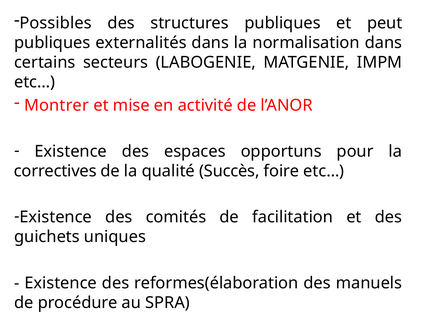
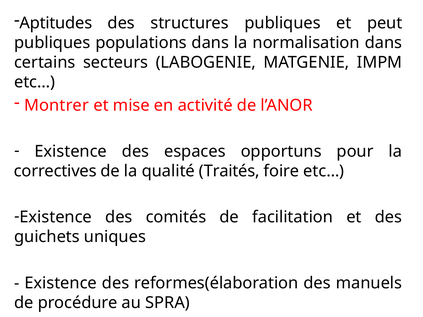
Possibles: Possibles -> Aptitudes
externalités: externalités -> populations
Succès: Succès -> Traités
